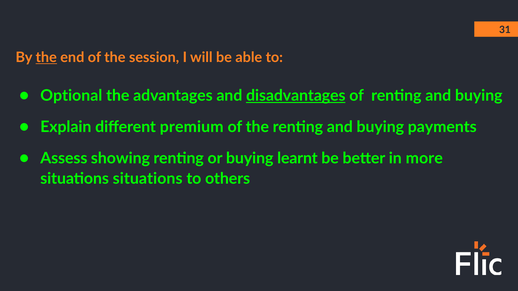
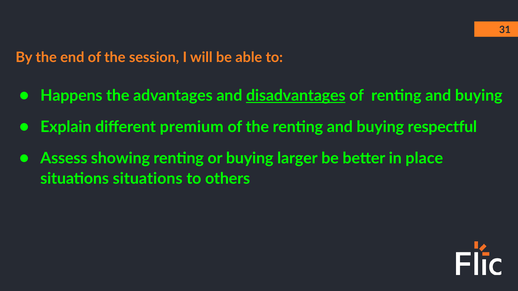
the at (46, 58) underline: present -> none
Optional: Optional -> Happens
payments: payments -> respectful
learnt: learnt -> larger
more: more -> place
